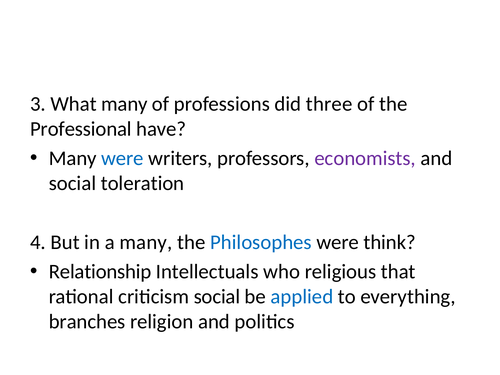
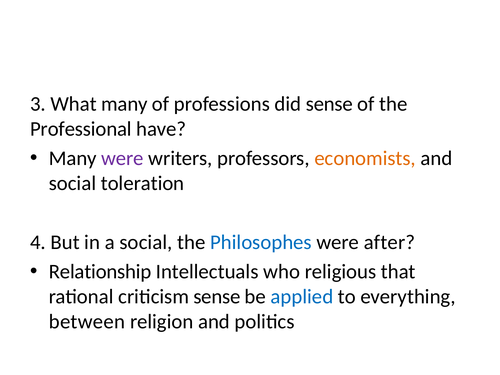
did three: three -> sense
were at (122, 158) colour: blue -> purple
economists colour: purple -> orange
a many: many -> social
think: think -> after
criticism social: social -> sense
branches: branches -> between
